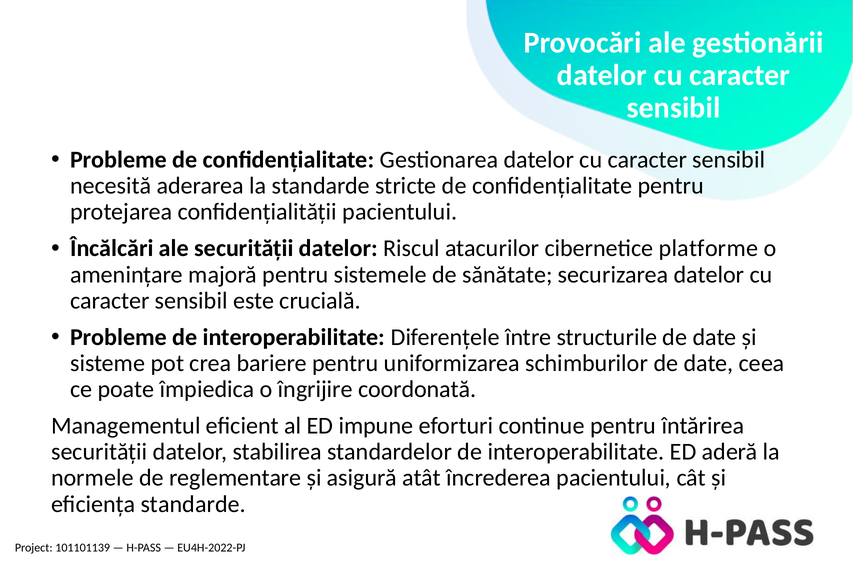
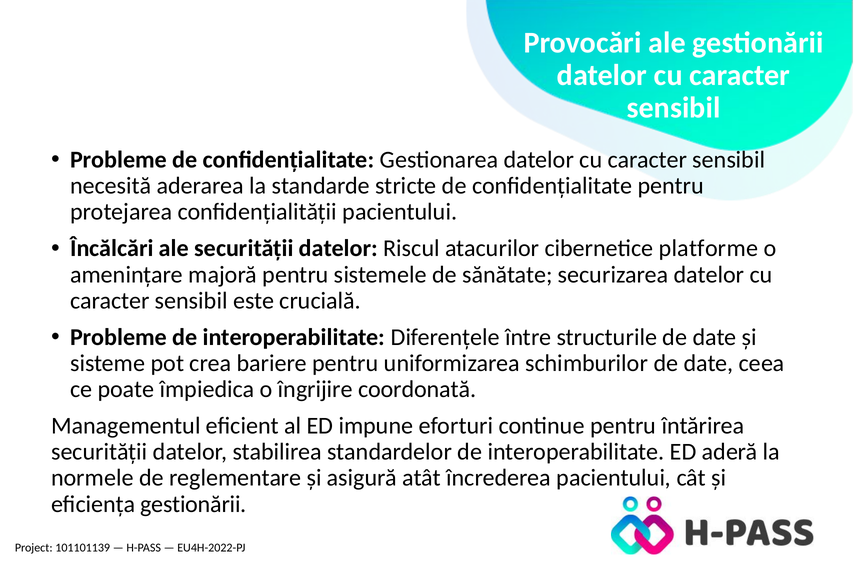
eficiența standarde: standarde -> gestionării
